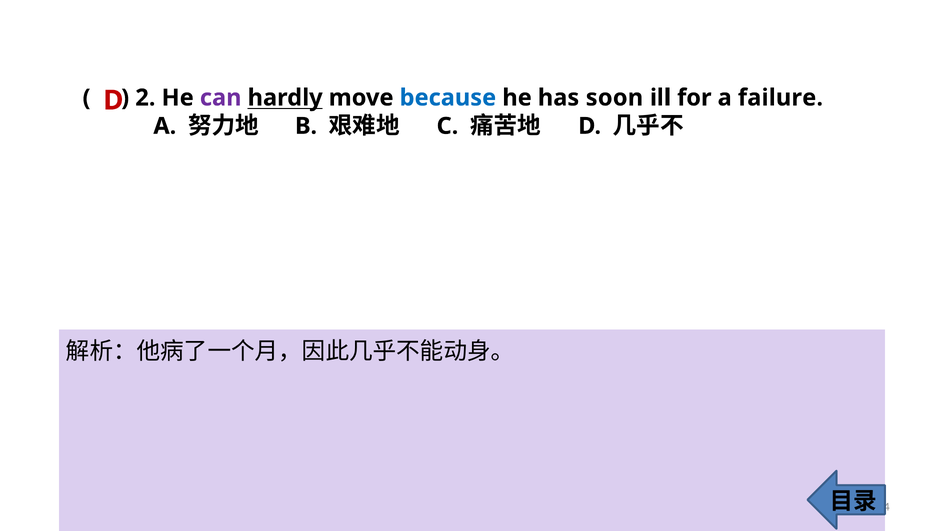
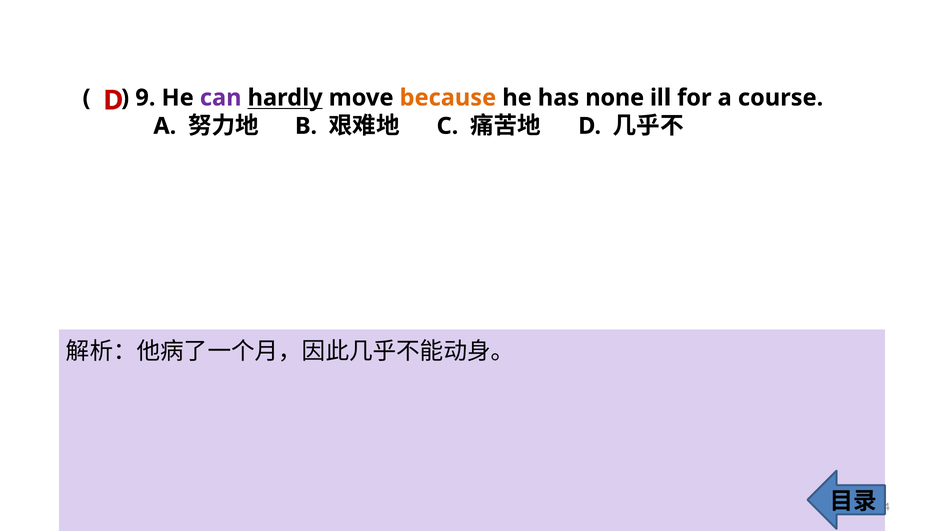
2: 2 -> 9
because colour: blue -> orange
soon: soon -> none
failure: failure -> course
